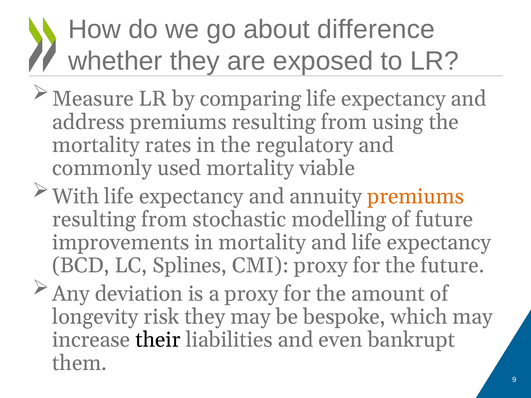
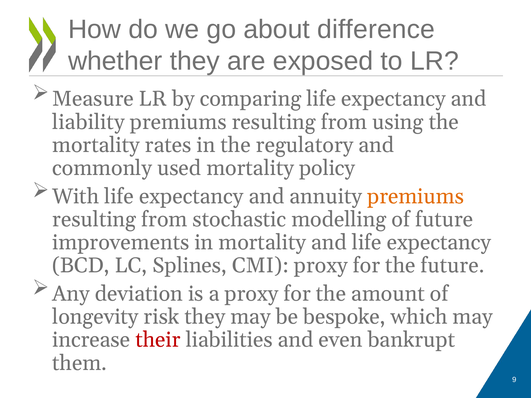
address: address -> liability
viable: viable -> policy
their colour: black -> red
